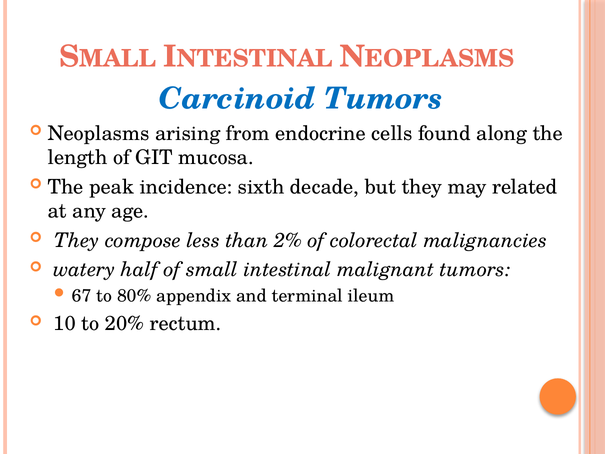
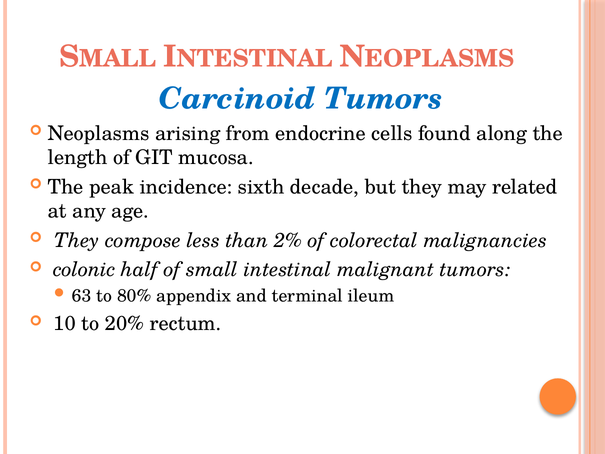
watery: watery -> colonic
67: 67 -> 63
